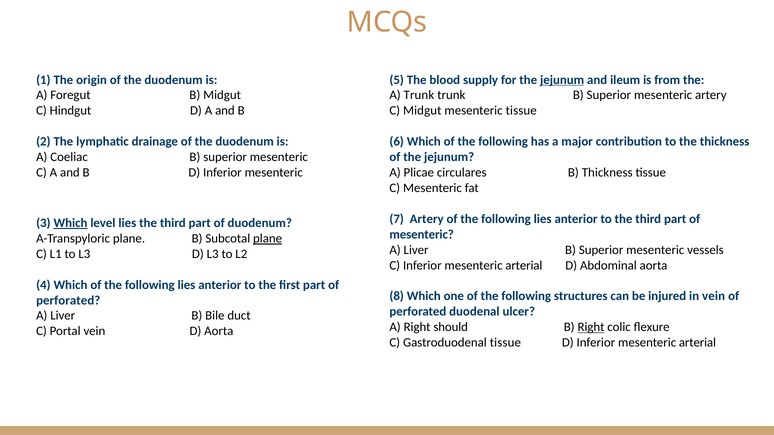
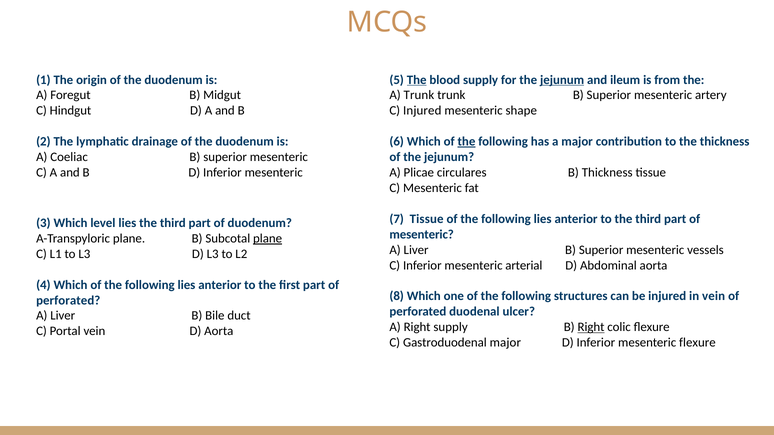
The at (417, 80) underline: none -> present
C Midgut: Midgut -> Injured
mesenteric tissue: tissue -> shape
the at (466, 142) underline: none -> present
7 Artery: Artery -> Tissue
Which at (70, 223) underline: present -> none
Right should: should -> supply
Gastroduodenal tissue: tissue -> major
D Inferior mesenteric arterial: arterial -> flexure
